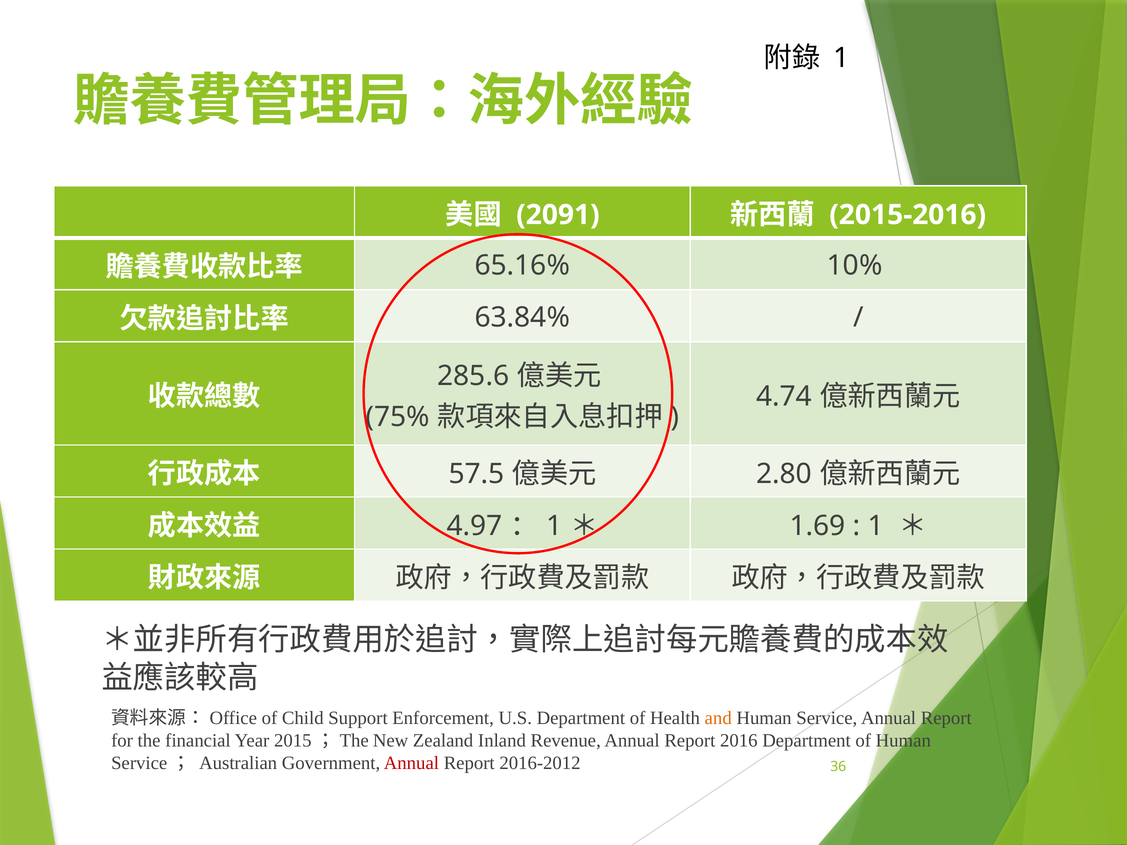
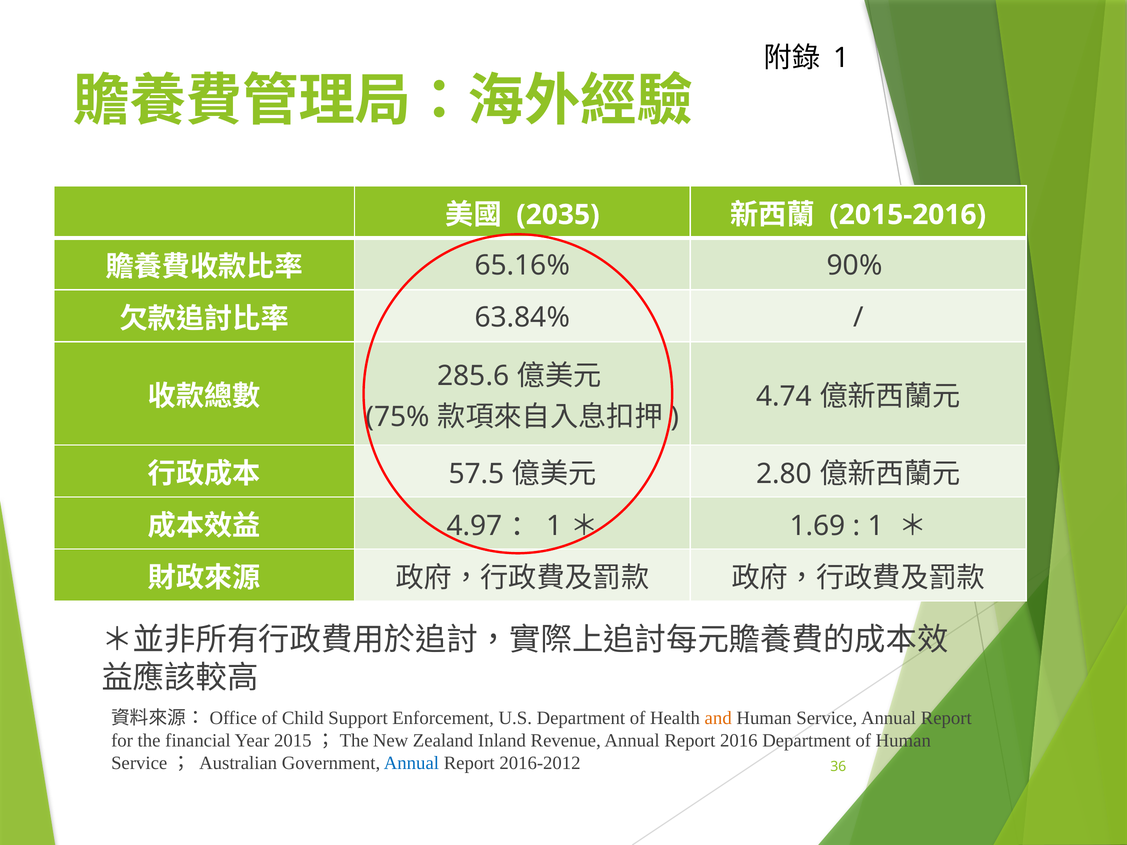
2091: 2091 -> 2035
10%: 10% -> 90%
Annual at (411, 763) colour: red -> blue
